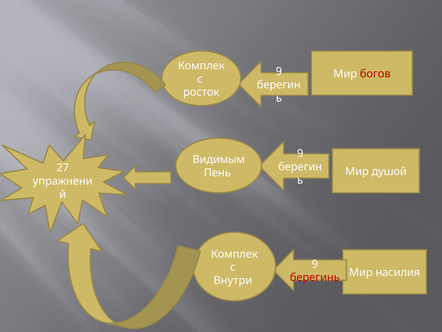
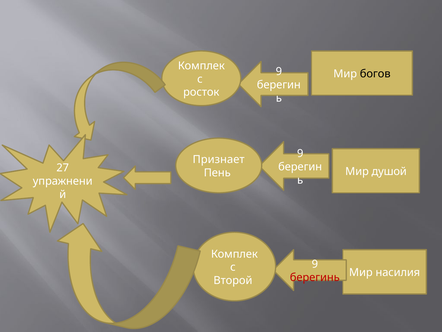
богов colour: red -> black
Видимым: Видимым -> Признает
Внутри: Внутри -> Второй
